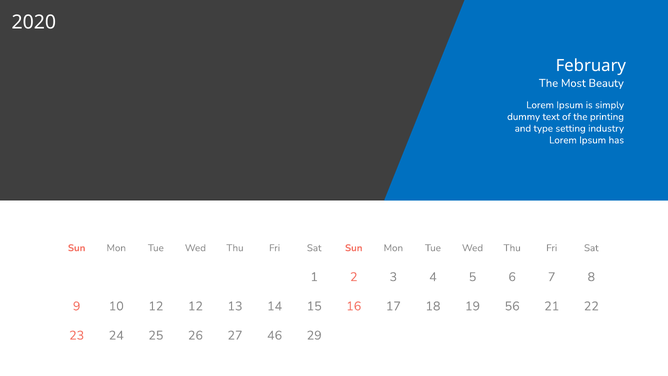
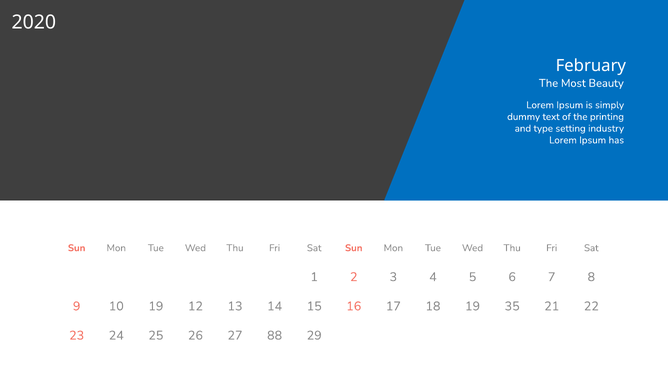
10 12: 12 -> 19
56: 56 -> 35
46: 46 -> 88
